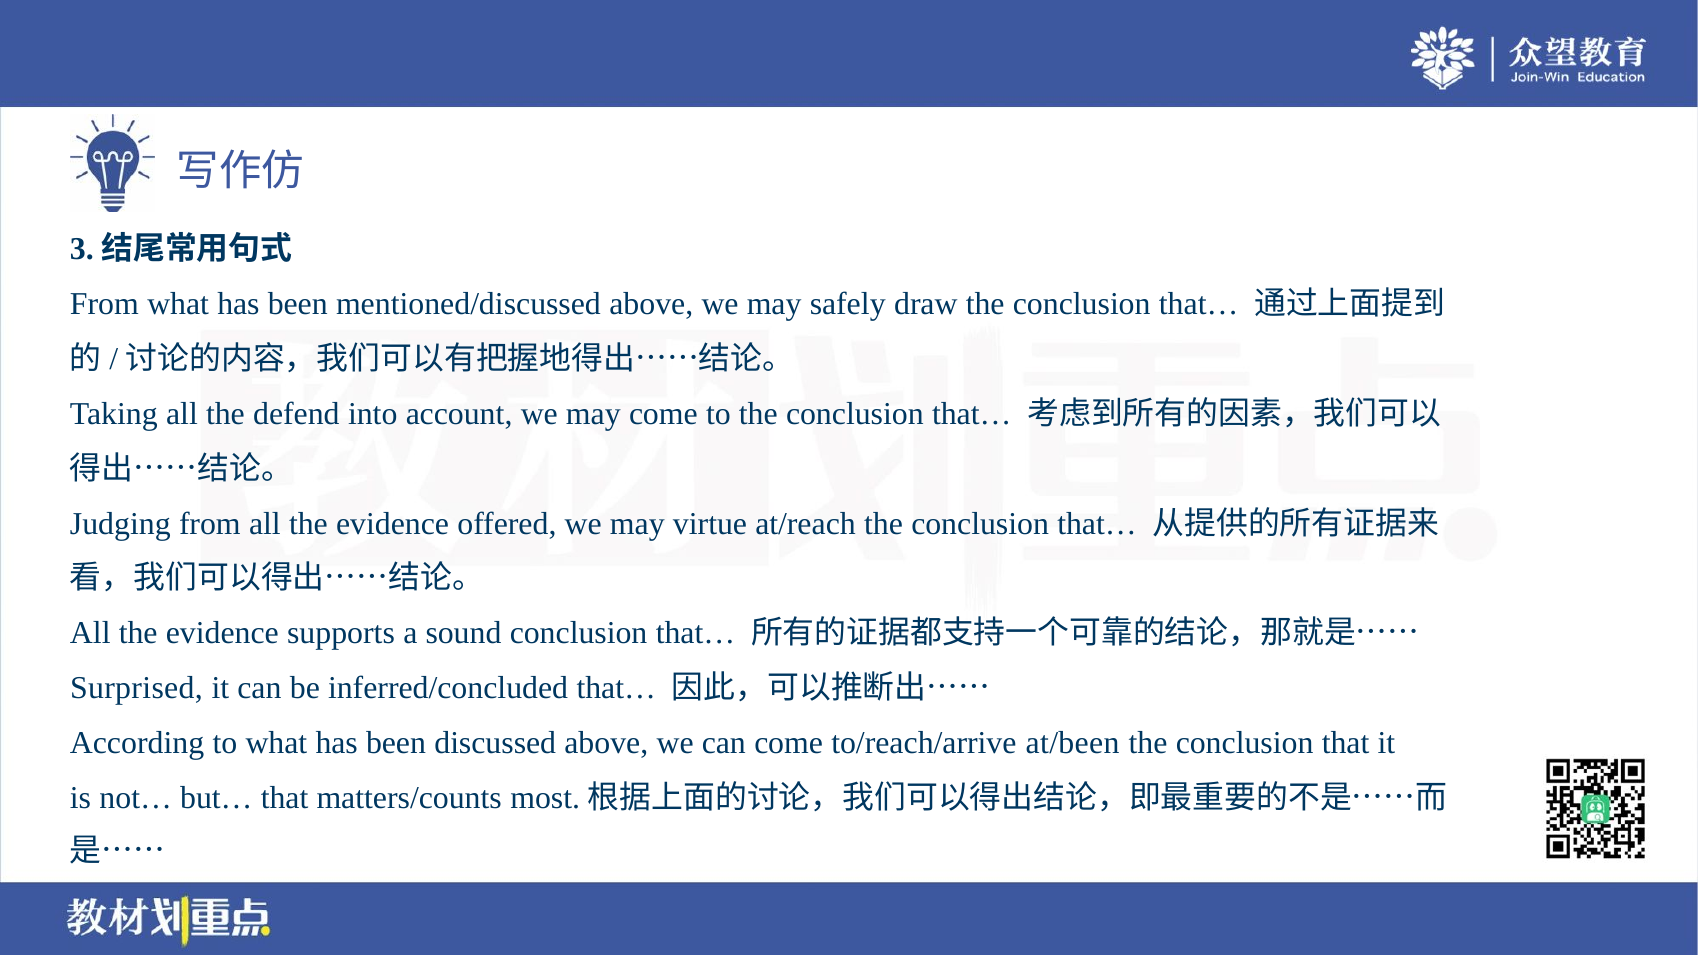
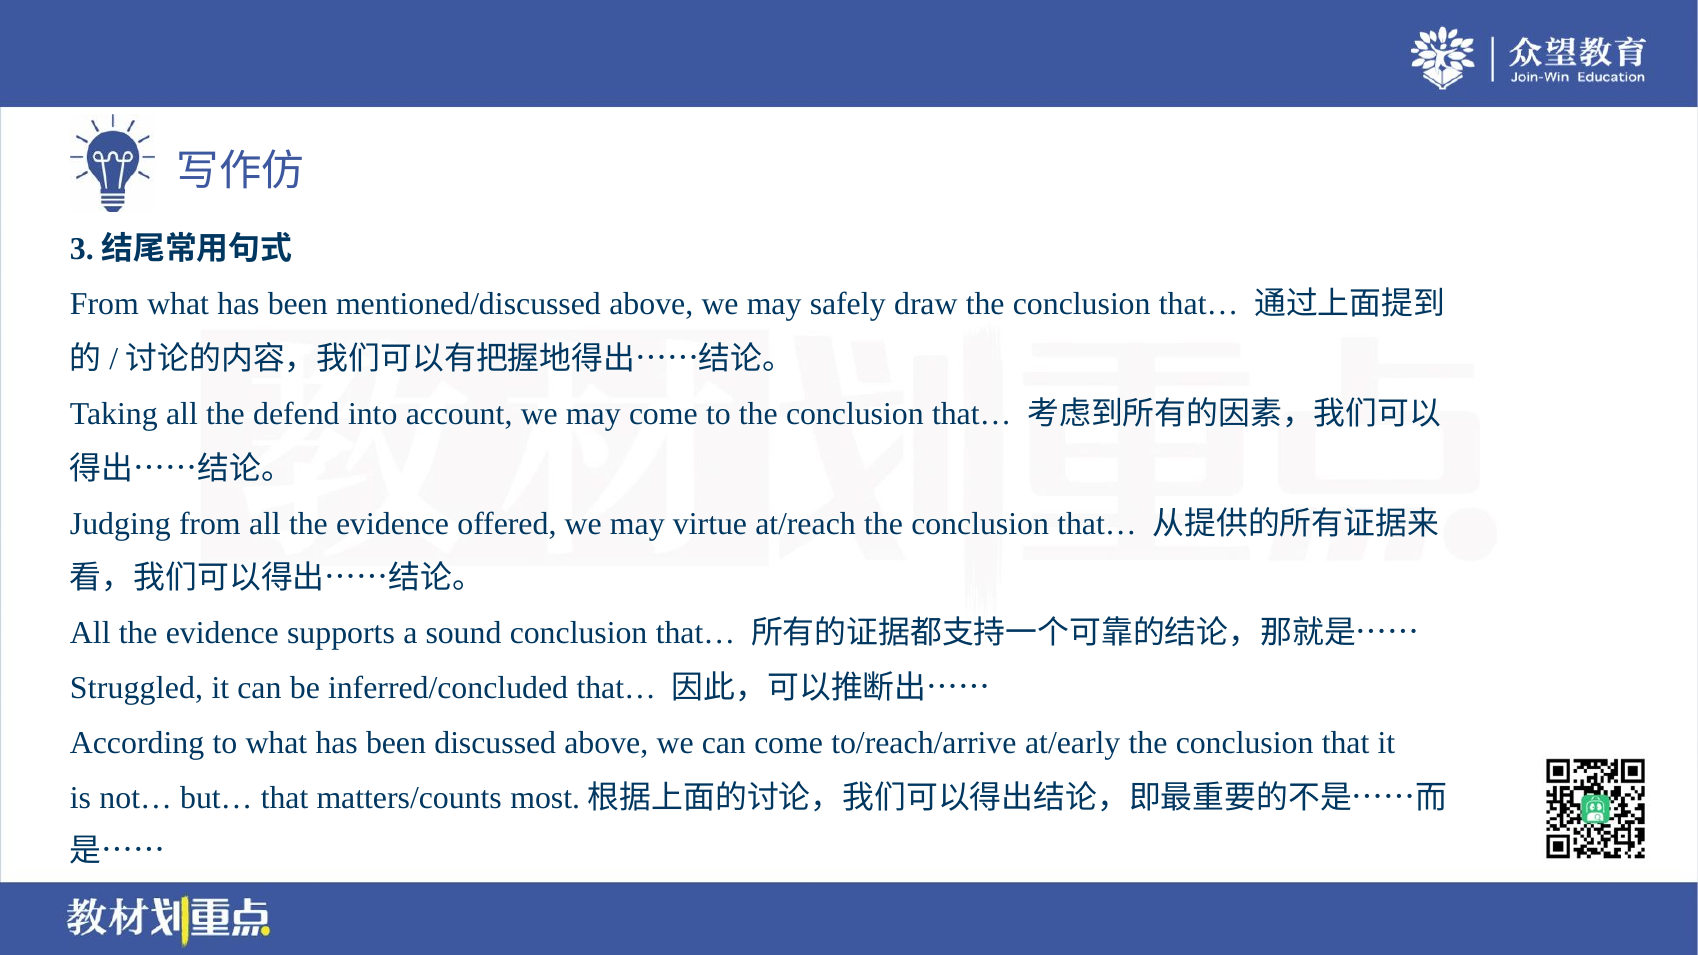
Surprised: Surprised -> Struggled
at/been: at/been -> at/early
